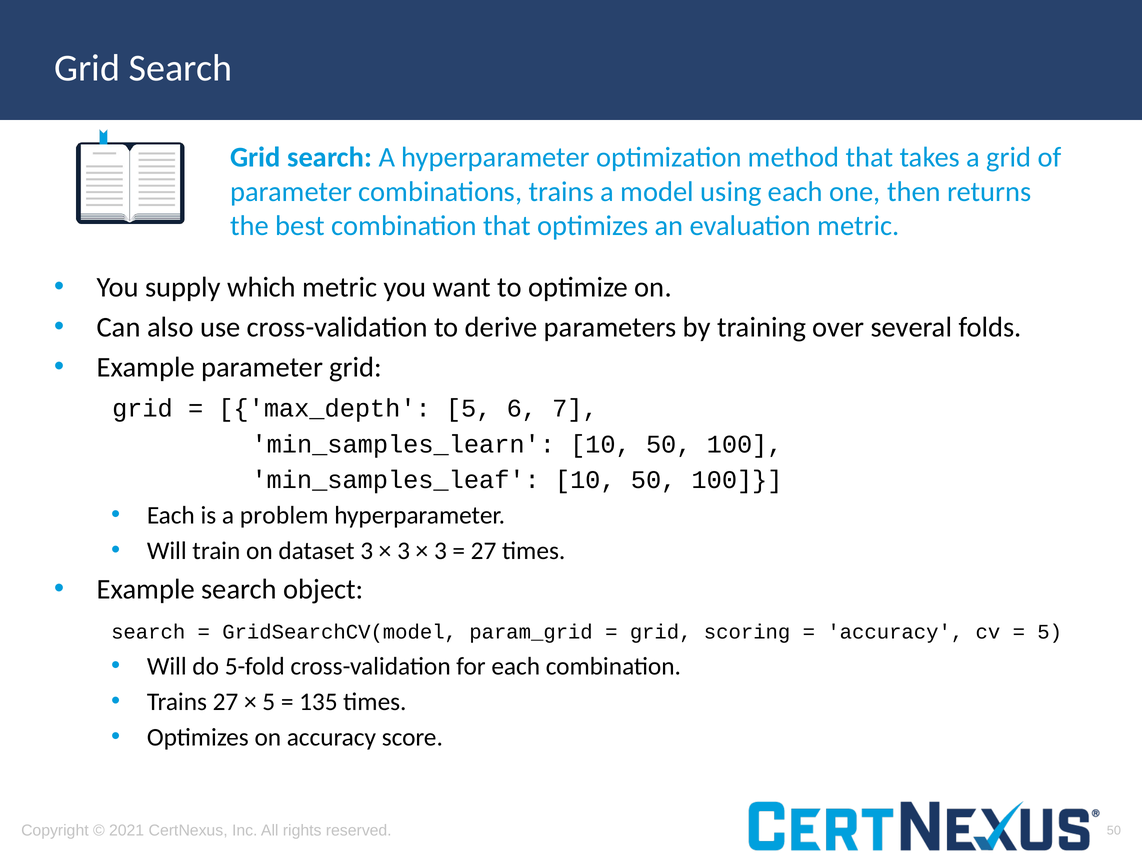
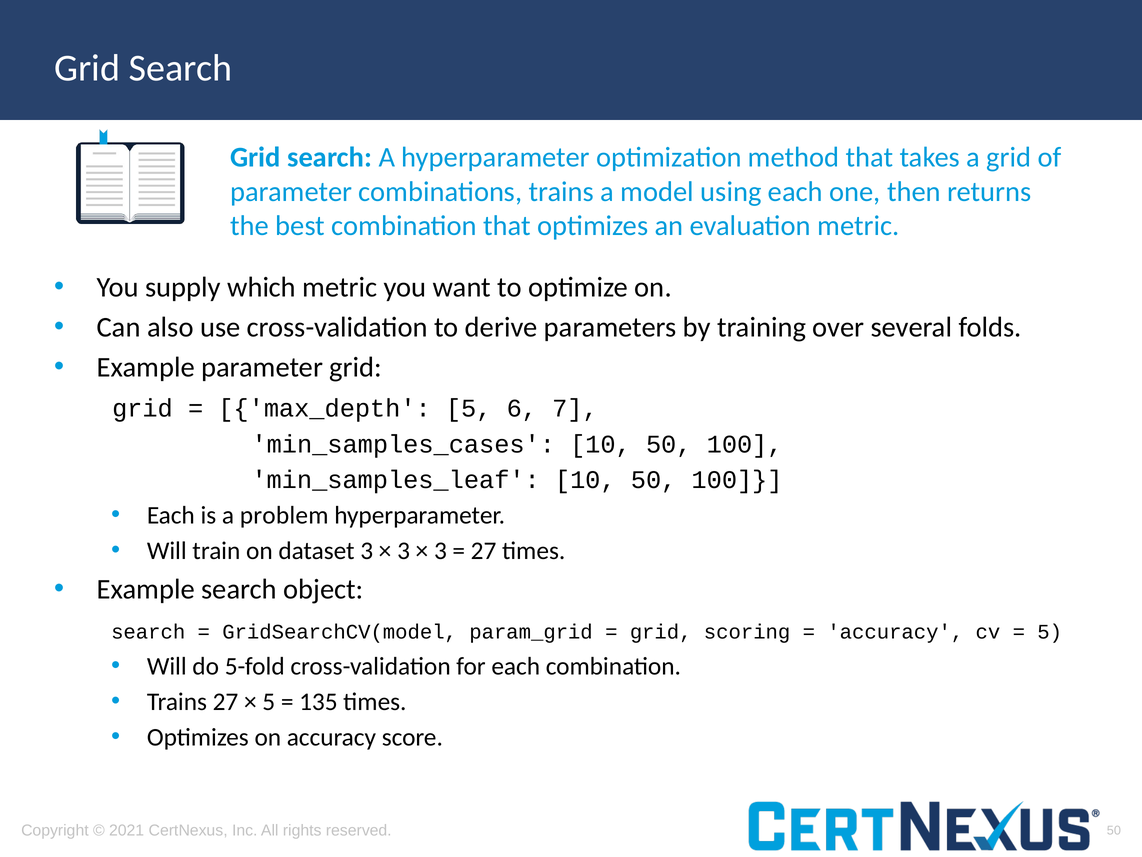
min_samples_learn: min_samples_learn -> min_samples_cases
